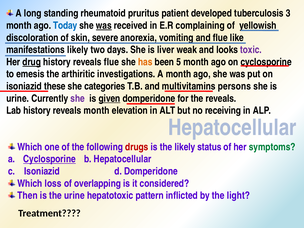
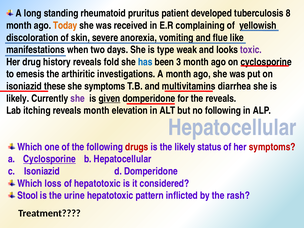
3: 3 -> 8
Today colour: blue -> orange
was at (104, 25) underline: present -> none
likely at (78, 50): likely -> when
liver: liver -> type
drug underline: present -> none
reveals flue: flue -> fold
has colour: orange -> blue
5: 5 -> 3
she categories: categories -> symptoms
persons: persons -> diarrhea
urine at (18, 98): urine -> likely
Lab history: history -> itching
no receiving: receiving -> following
symptoms at (272, 147) colour: green -> red
of overlapping: overlapping -> hepatotoxic
Then: Then -> Stool
light: light -> rash
